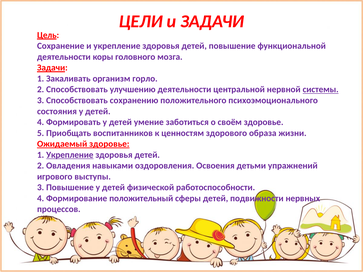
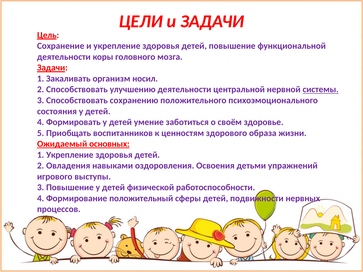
горло: горло -> носил
Ожидаемый здоровье: здоровье -> основных
Укрепление at (70, 155) underline: present -> none
